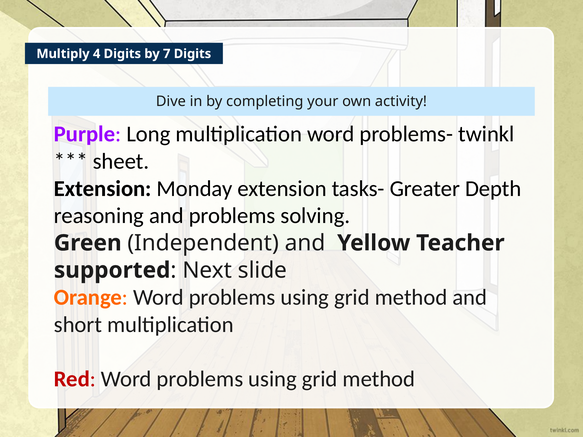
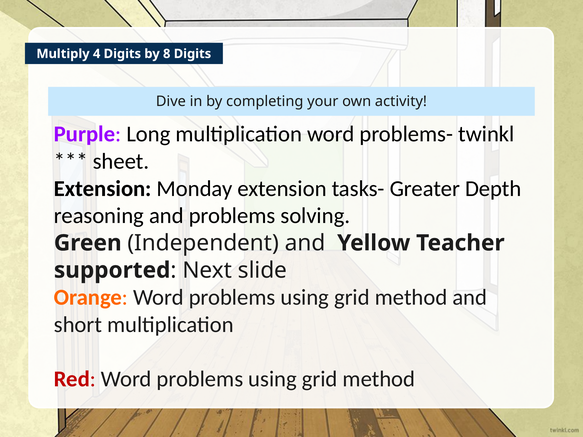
7: 7 -> 8
